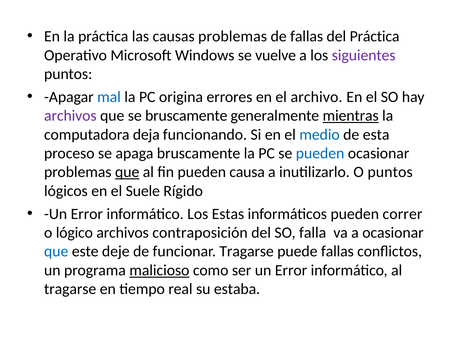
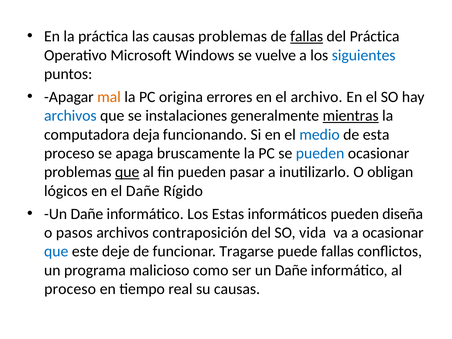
fallas at (307, 36) underline: none -> present
siguientes colour: purple -> blue
mal colour: blue -> orange
archivos at (70, 116) colour: purple -> blue
se bruscamente: bruscamente -> instalaciones
causa: causa -> pasar
O puntos: puntos -> obligan
el Suele: Suele -> Dañe
Error at (87, 214): Error -> Dañe
correr: correr -> diseña
lógico: lógico -> pasos
falla: falla -> vida
malicioso underline: present -> none
ser un Error: Error -> Dañe
tragarse at (70, 289): tragarse -> proceso
su estaba: estaba -> causas
